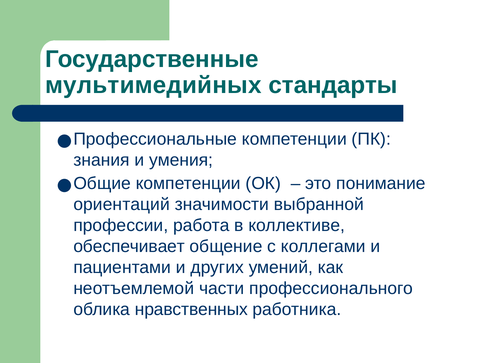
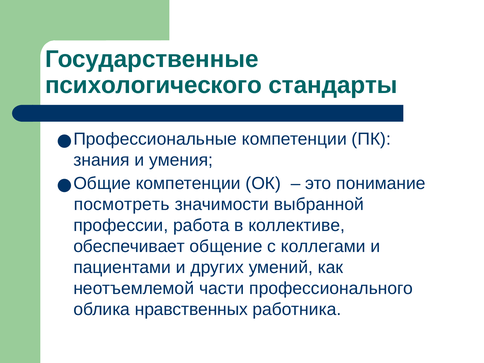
мультимедийных: мультимедийных -> психологического
ориентаций: ориентаций -> посмотреть
